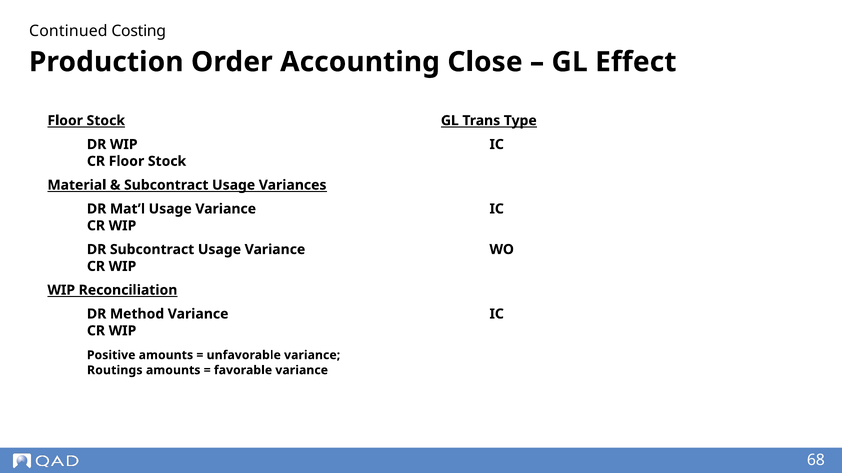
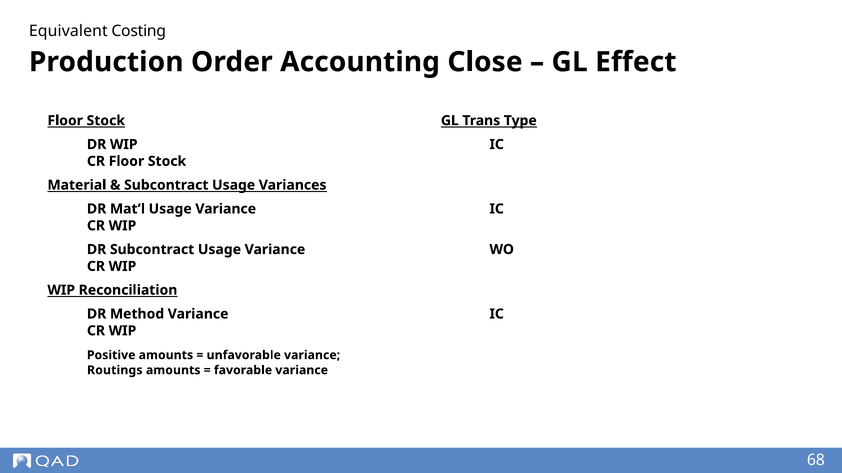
Continued: Continued -> Equivalent
